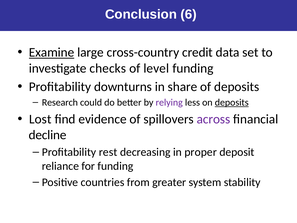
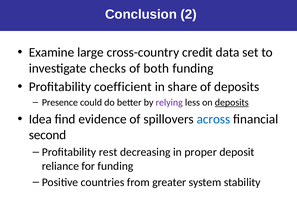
6: 6 -> 2
Examine underline: present -> none
level: level -> both
downturns: downturns -> coefficient
Research: Research -> Presence
Lost: Lost -> Idea
across colour: purple -> blue
decline: decline -> second
